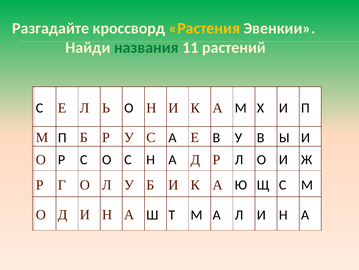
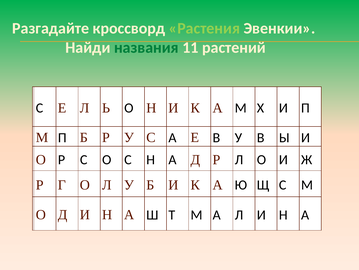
Растения colour: yellow -> light green
